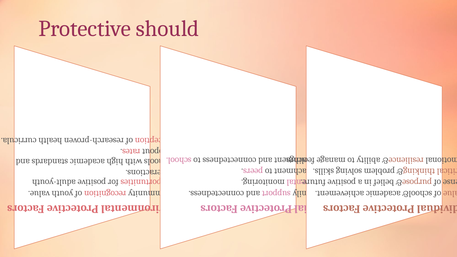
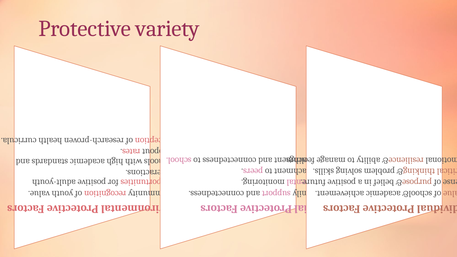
should: should -> variety
